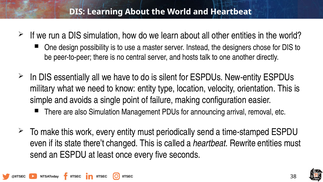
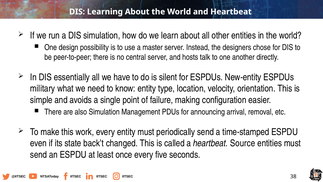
there’t: there’t -> back’t
Rewrite: Rewrite -> Source
